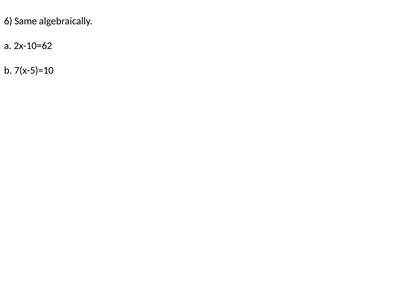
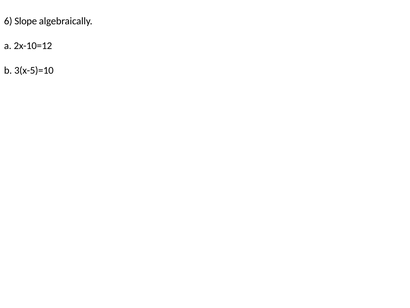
Same: Same -> Slope
2x-10=62: 2x-10=62 -> 2x-10=12
7(x-5)=10: 7(x-5)=10 -> 3(x-5)=10
